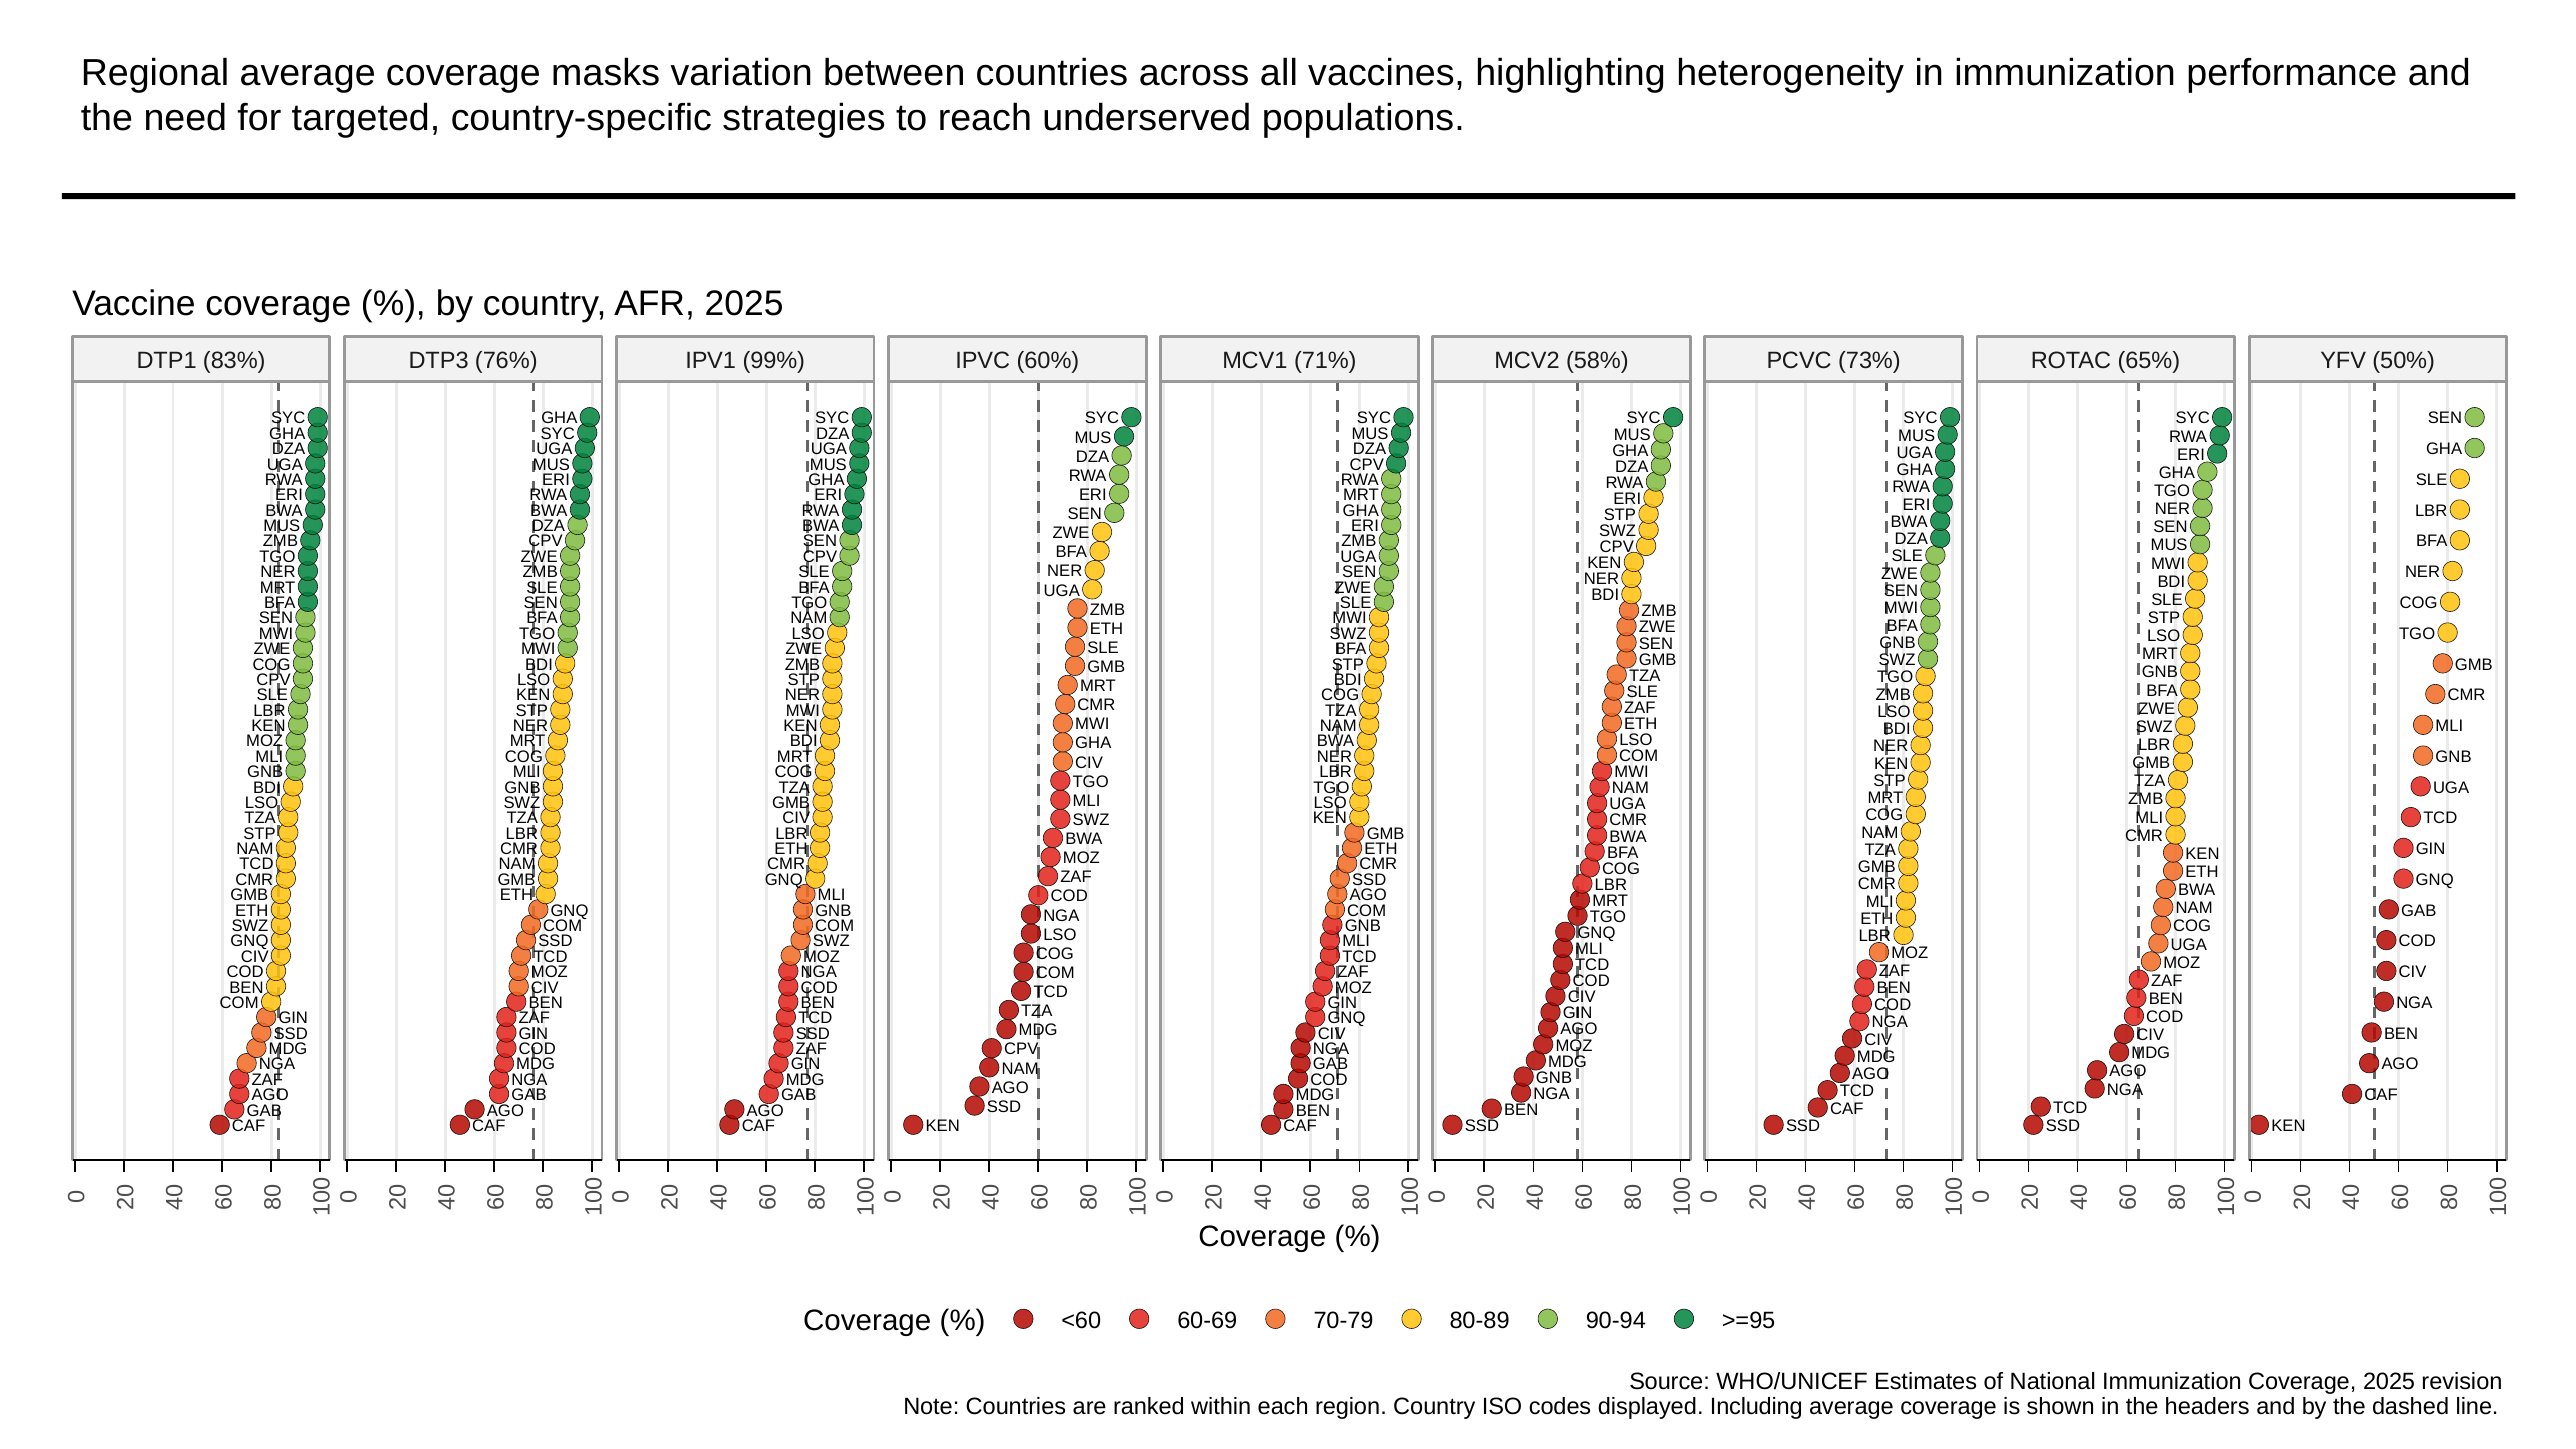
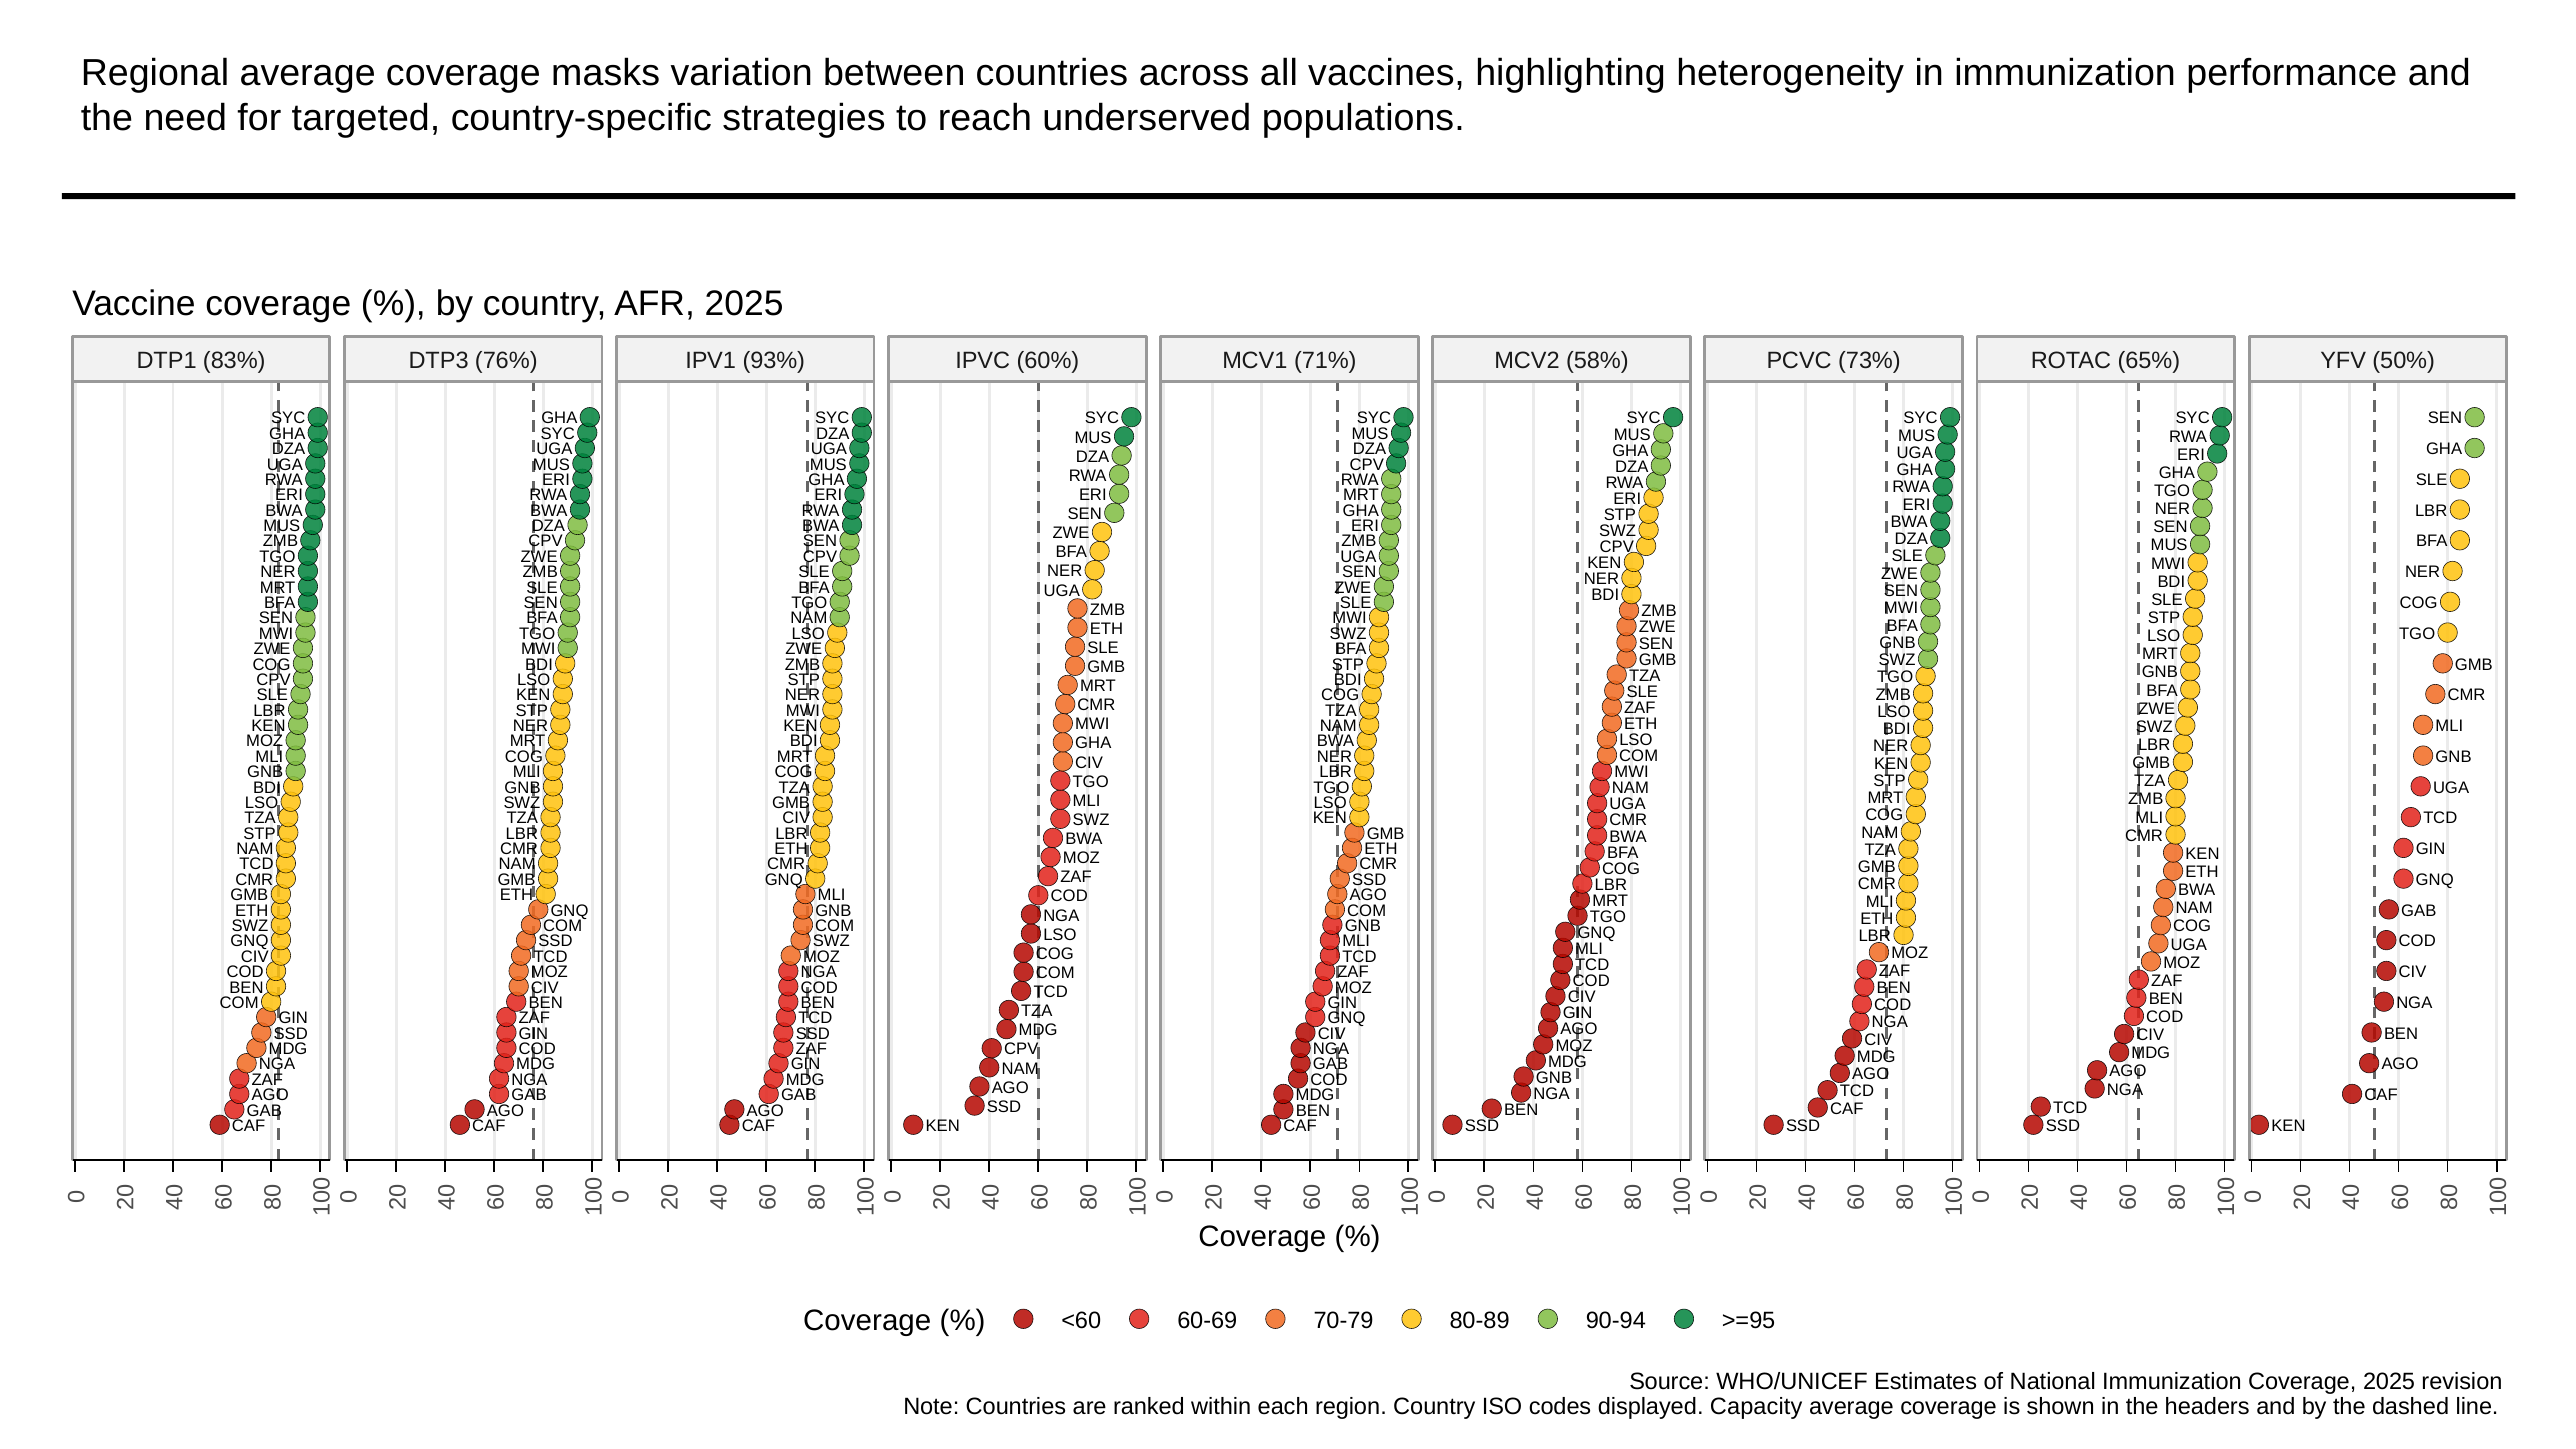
99%: 99% -> 93%
Including: Including -> Capacity
